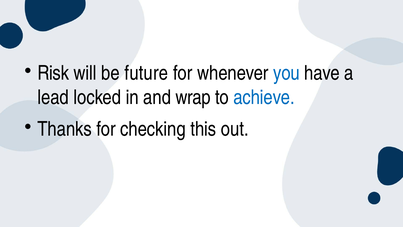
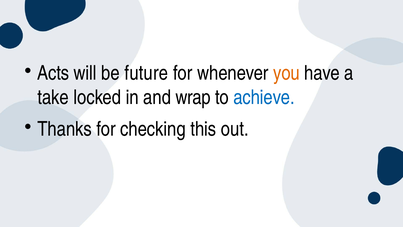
Risk: Risk -> Acts
you colour: blue -> orange
lead: lead -> take
